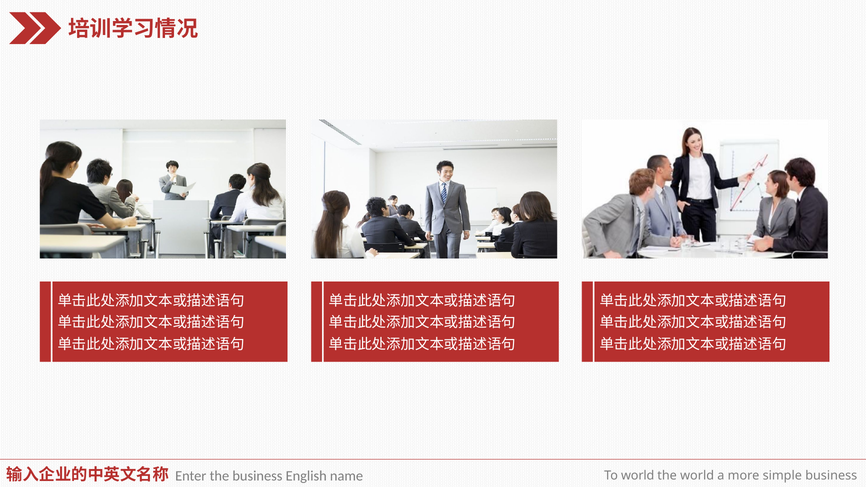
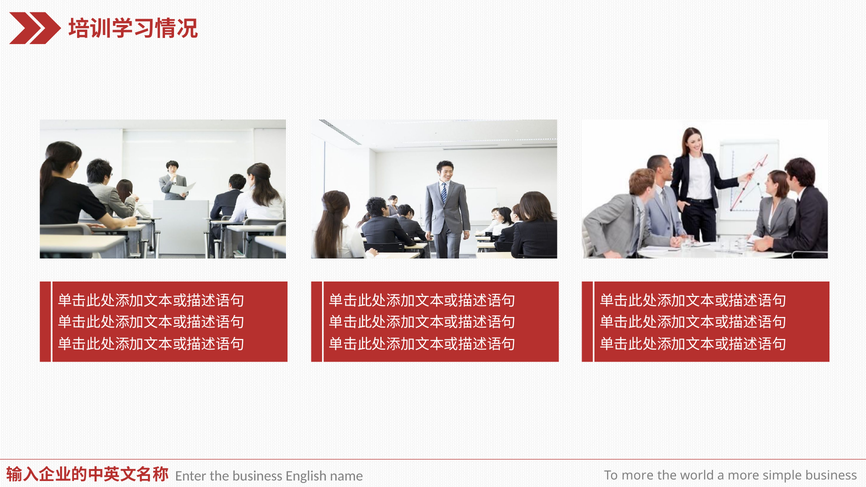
To world: world -> more
